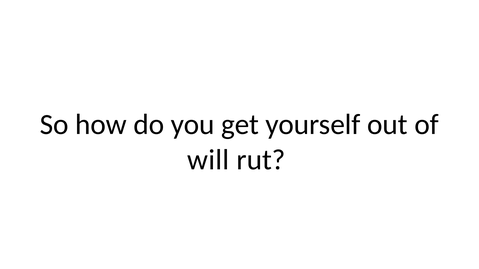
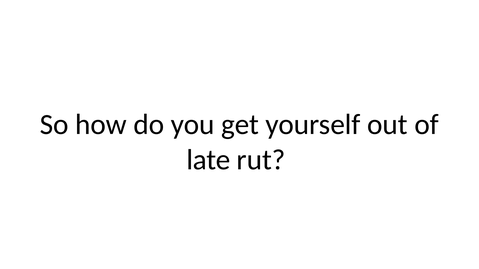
will: will -> late
